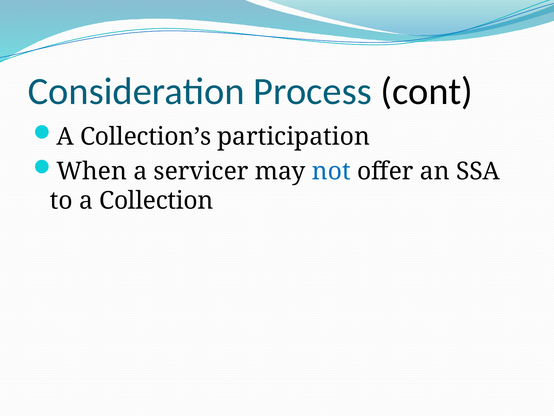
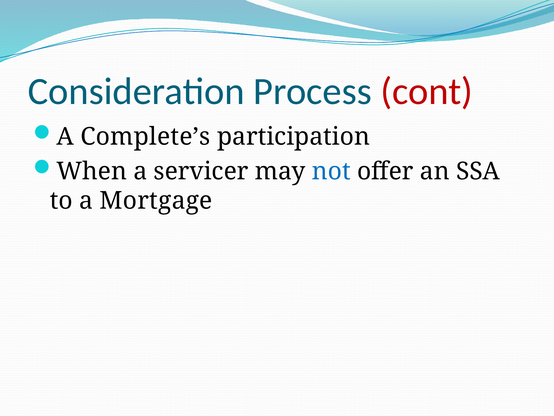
cont colour: black -> red
Collection’s: Collection’s -> Complete’s
Collection: Collection -> Mortgage
